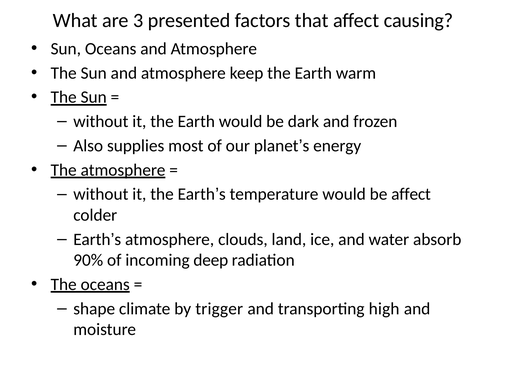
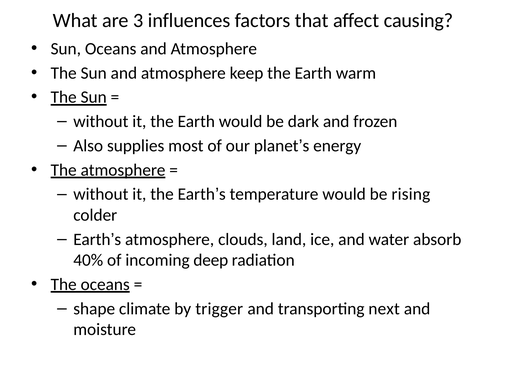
presented: presented -> influences
be affect: affect -> rising
90%: 90% -> 40%
high: high -> next
